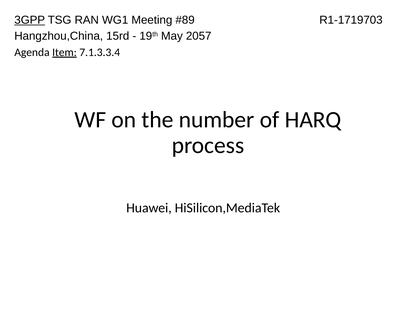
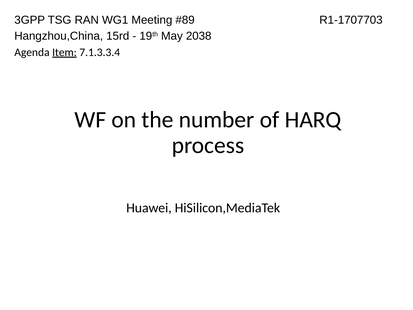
3GPP underline: present -> none
R1-1719703: R1-1719703 -> R1-1707703
2057: 2057 -> 2038
